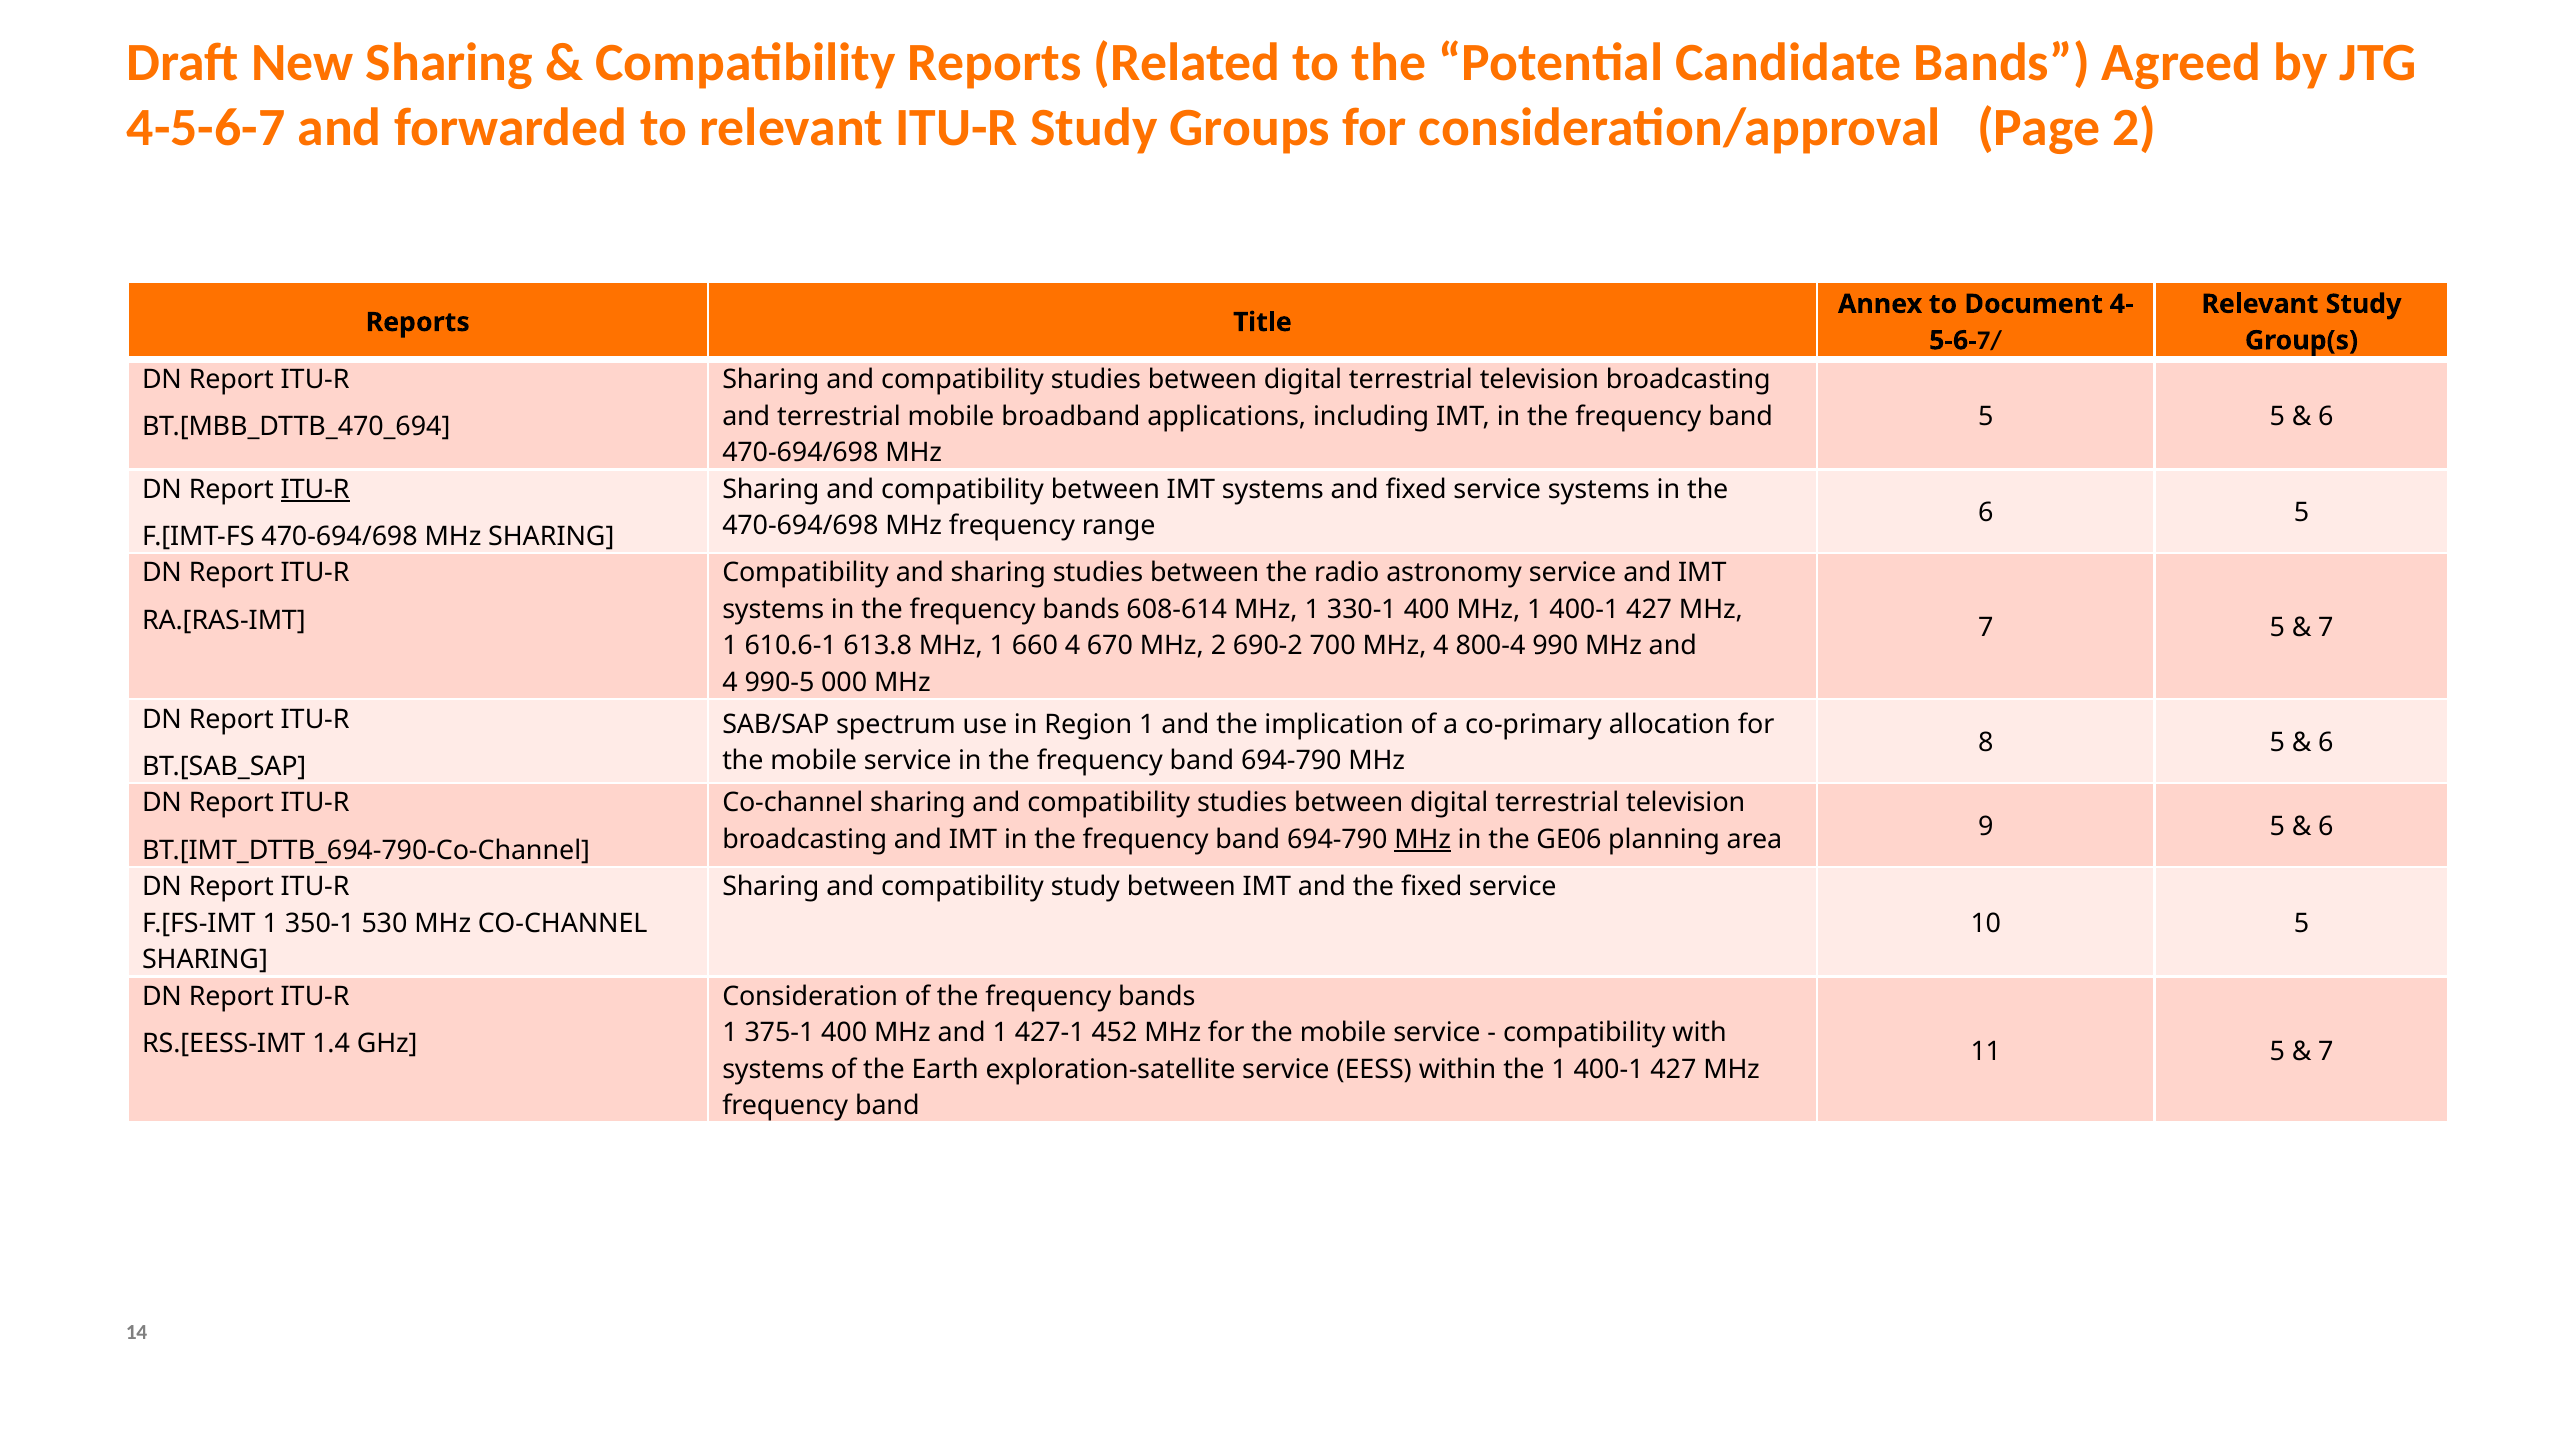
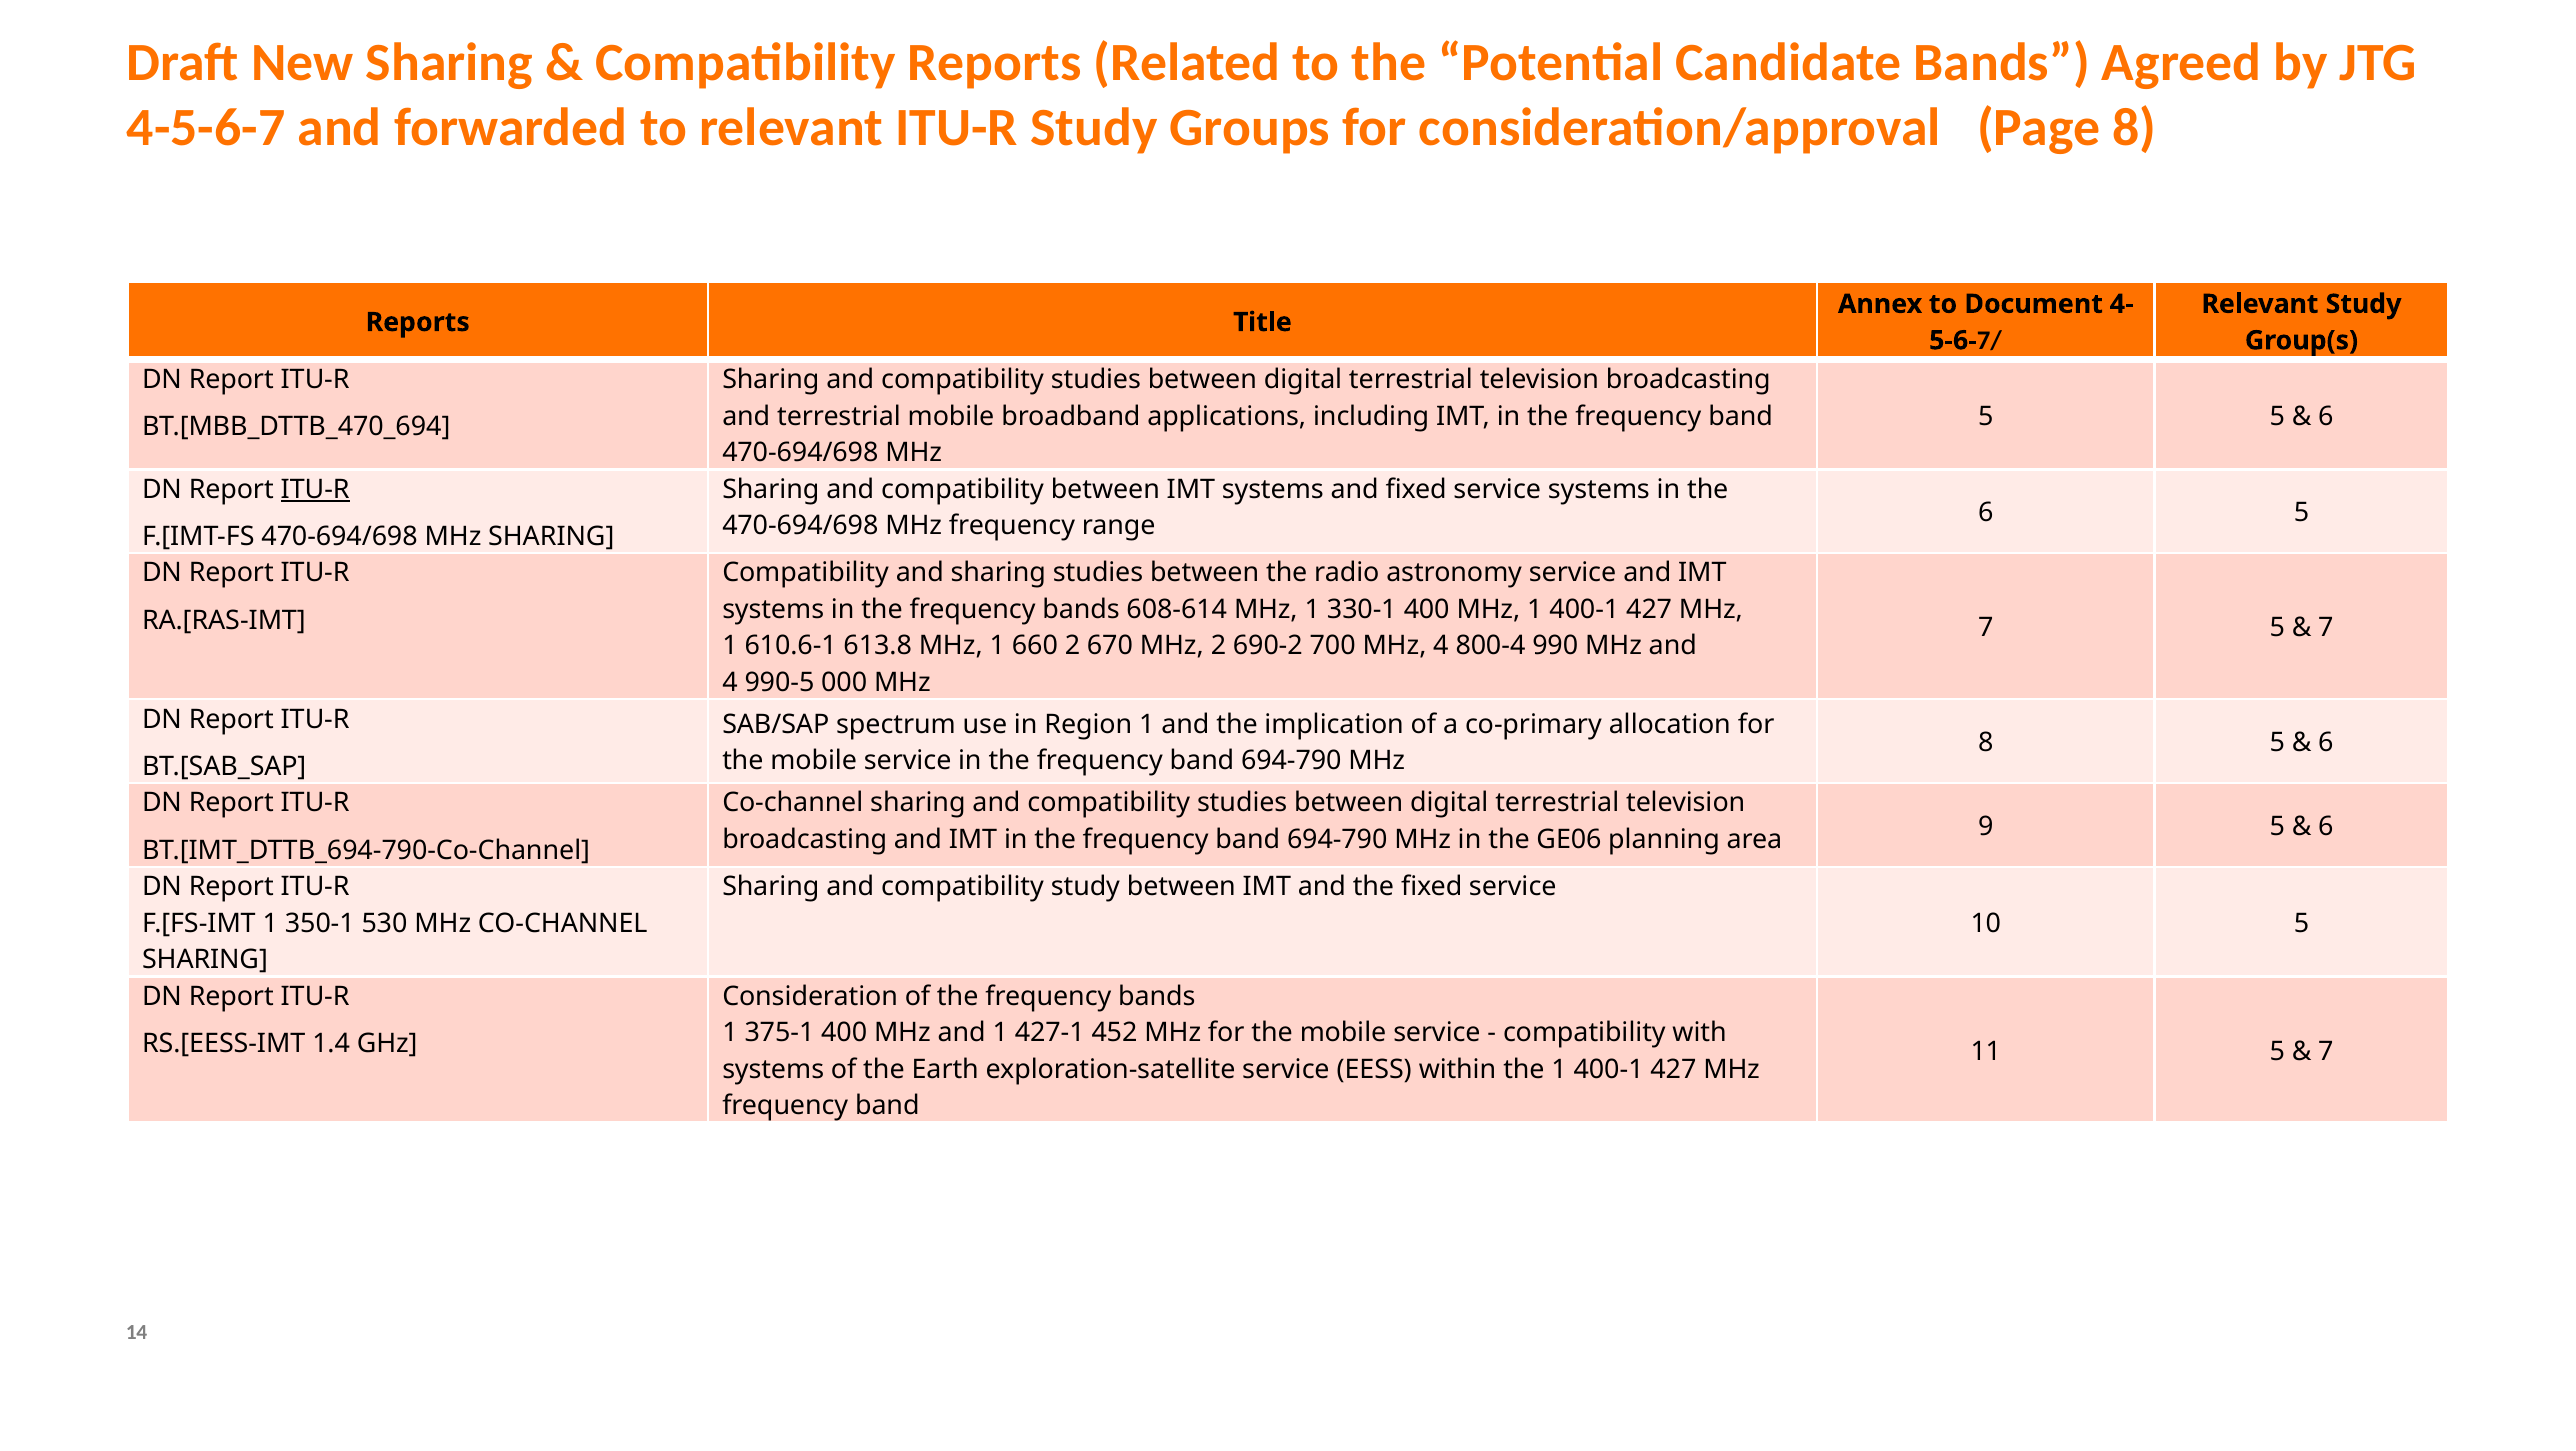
Page 2: 2 -> 8
660 4: 4 -> 2
MHz at (1423, 839) underline: present -> none
